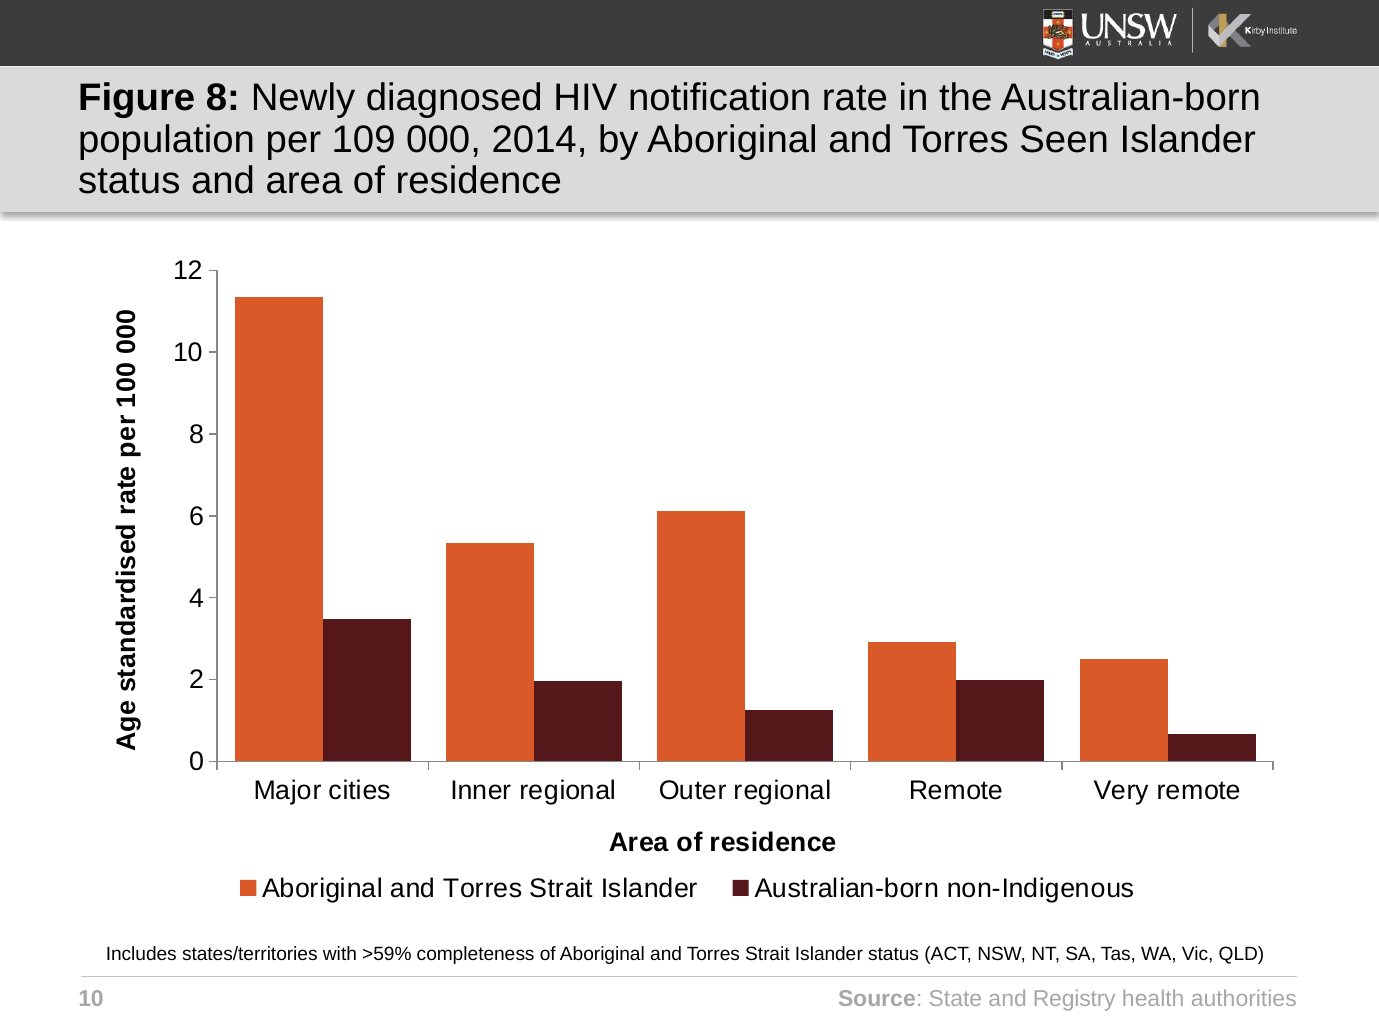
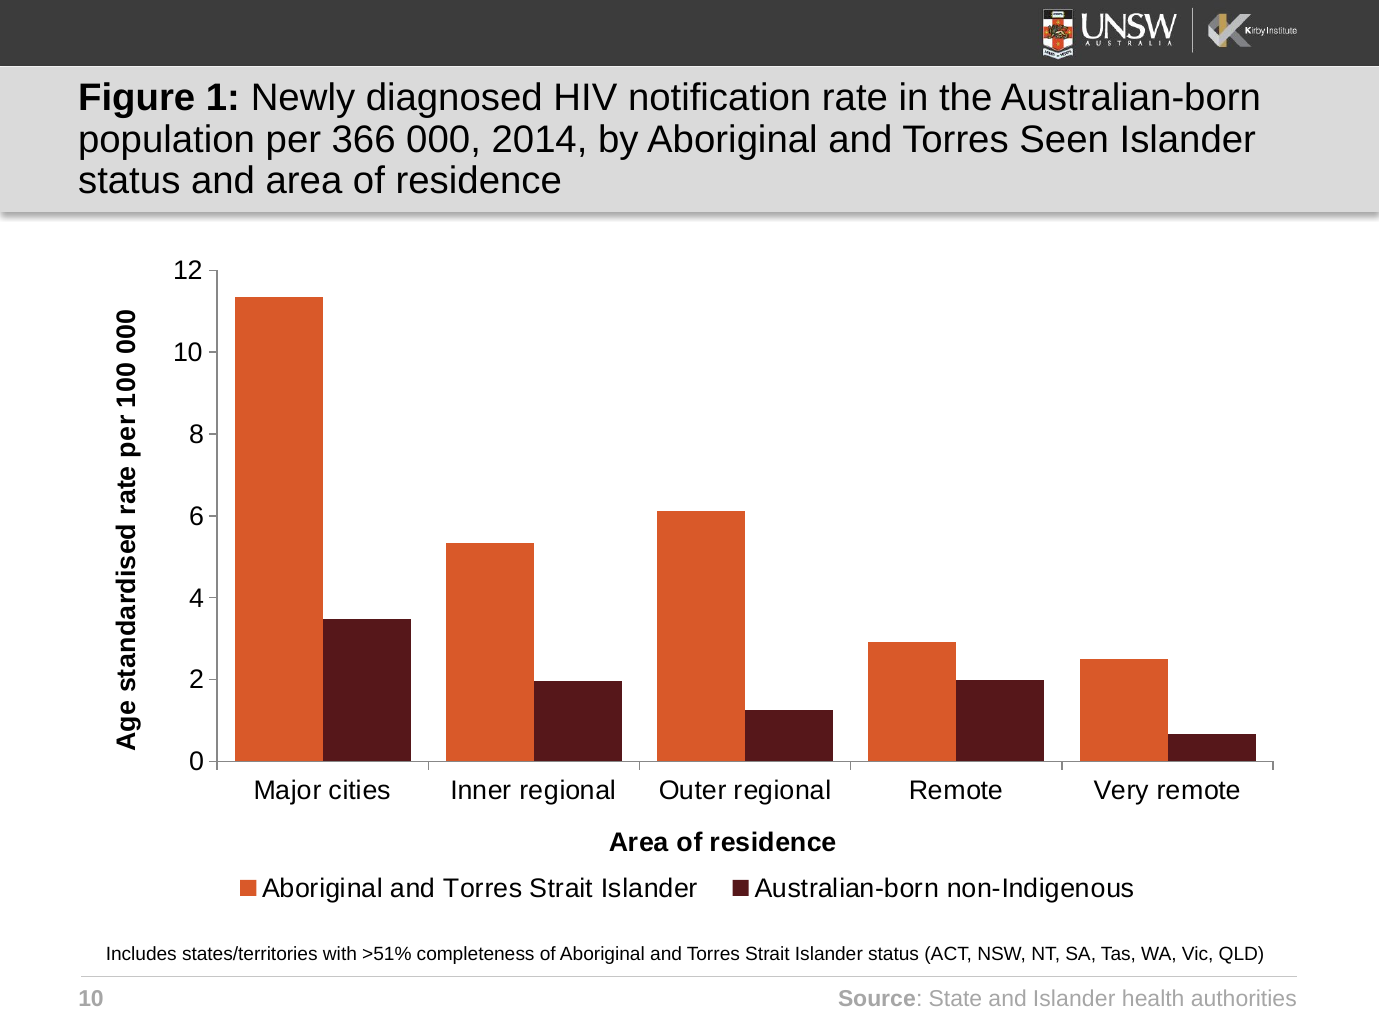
Figure 8: 8 -> 1
109: 109 -> 366
>59%: >59% -> >51%
and Registry: Registry -> Islander
